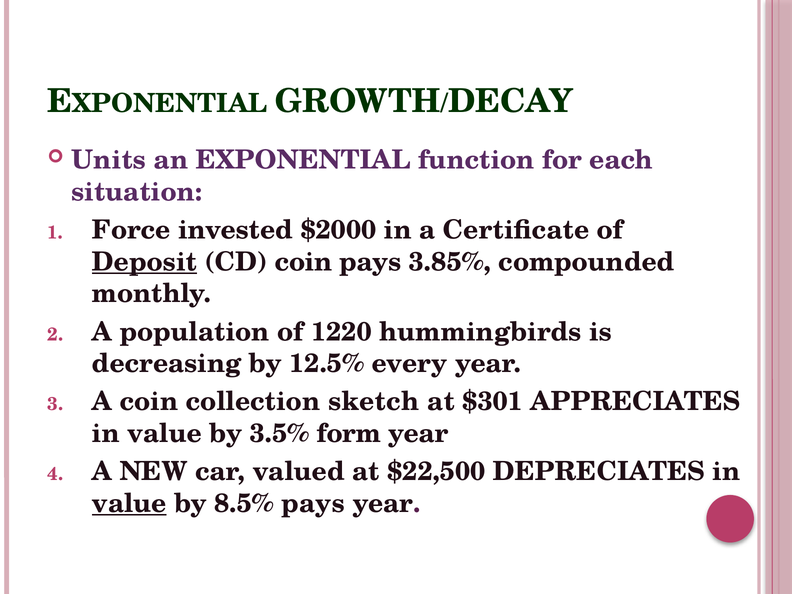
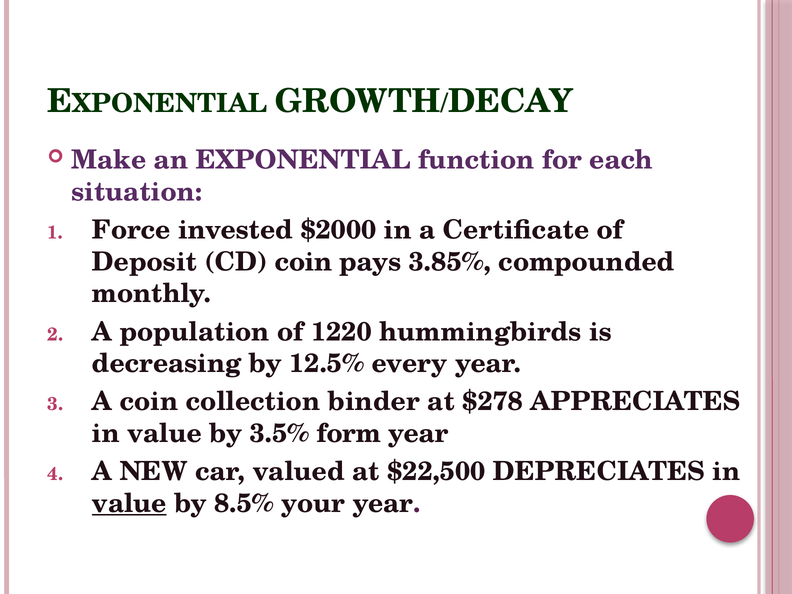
Units: Units -> Make
Deposit underline: present -> none
sketch: sketch -> binder
$301: $301 -> $278
8.5% pays: pays -> your
